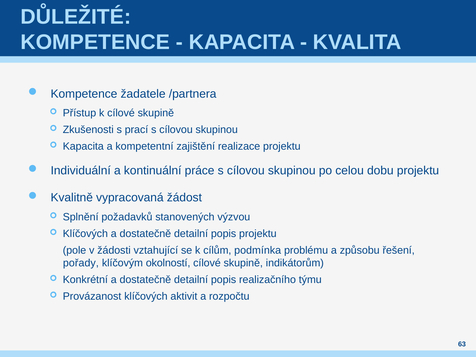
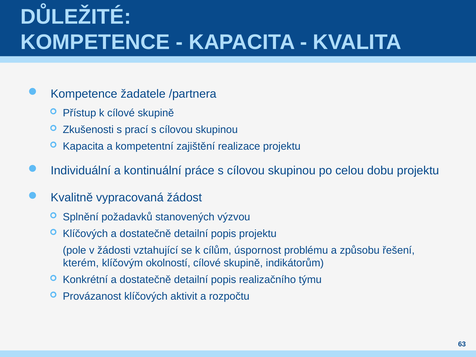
podmínka: podmínka -> úspornost
pořady: pořady -> kterém
